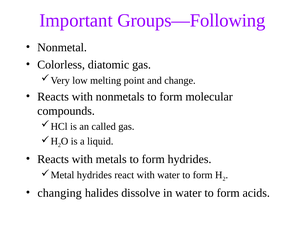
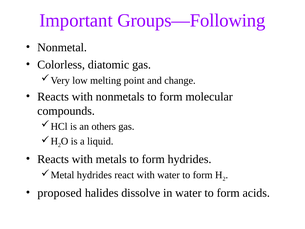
called: called -> others
changing: changing -> proposed
